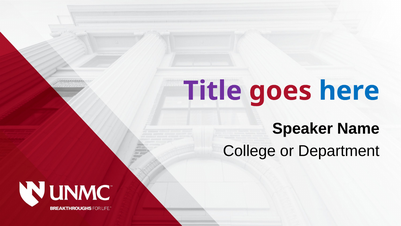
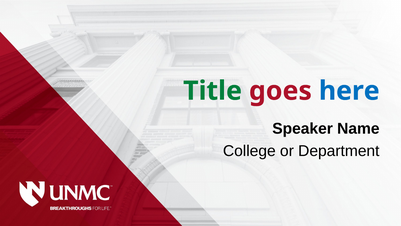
Title colour: purple -> green
